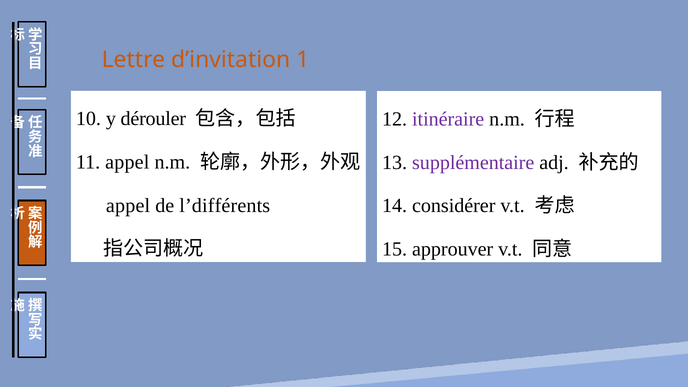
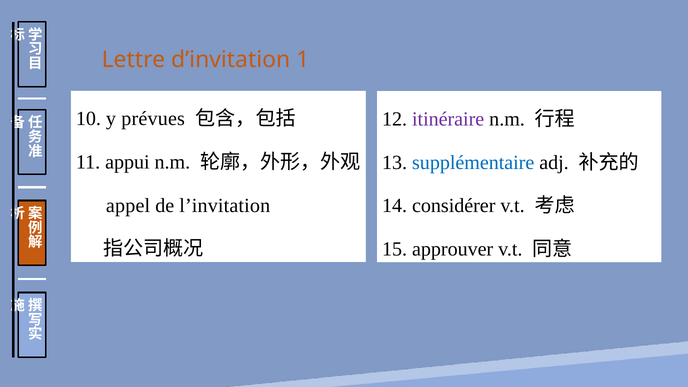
dérouler: dérouler -> prévues
11 appel: appel -> appui
supplémentaire colour: purple -> blue
l’différents: l’différents -> l’invitation
